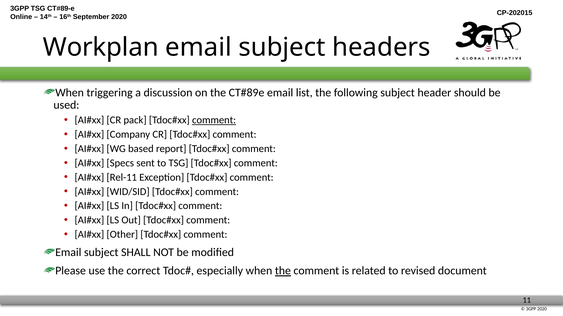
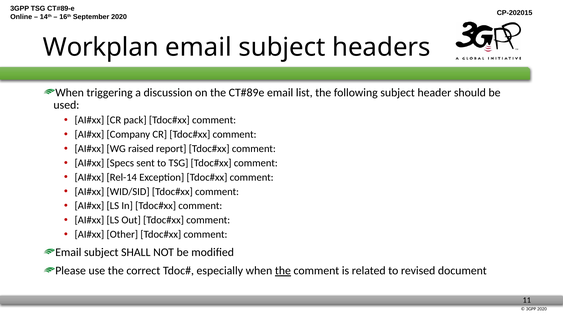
comment at (214, 120) underline: present -> none
based: based -> raised
Rel-11: Rel-11 -> Rel-14
